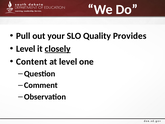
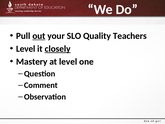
out underline: none -> present
Provides: Provides -> Teachers
Content: Content -> Mastery
